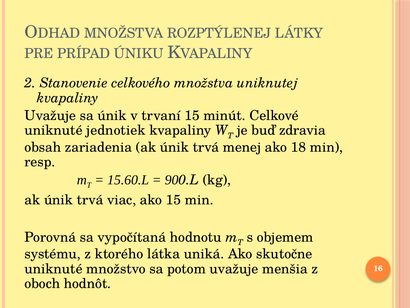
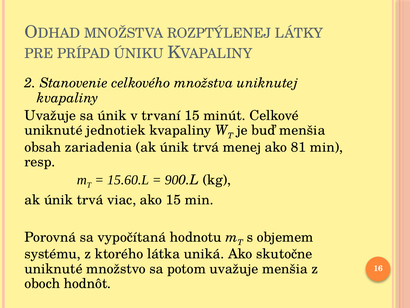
buď zdravia: zdravia -> menšia
18: 18 -> 81
